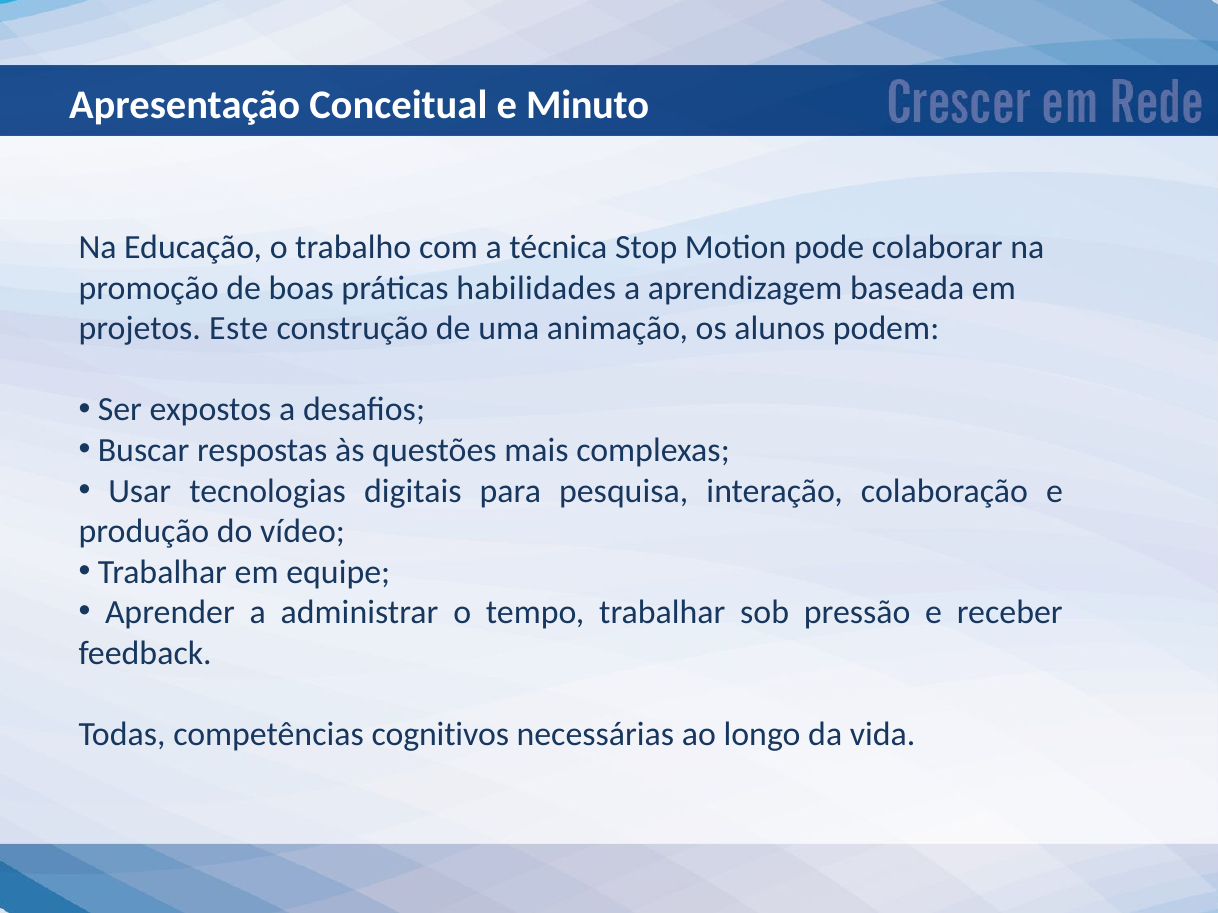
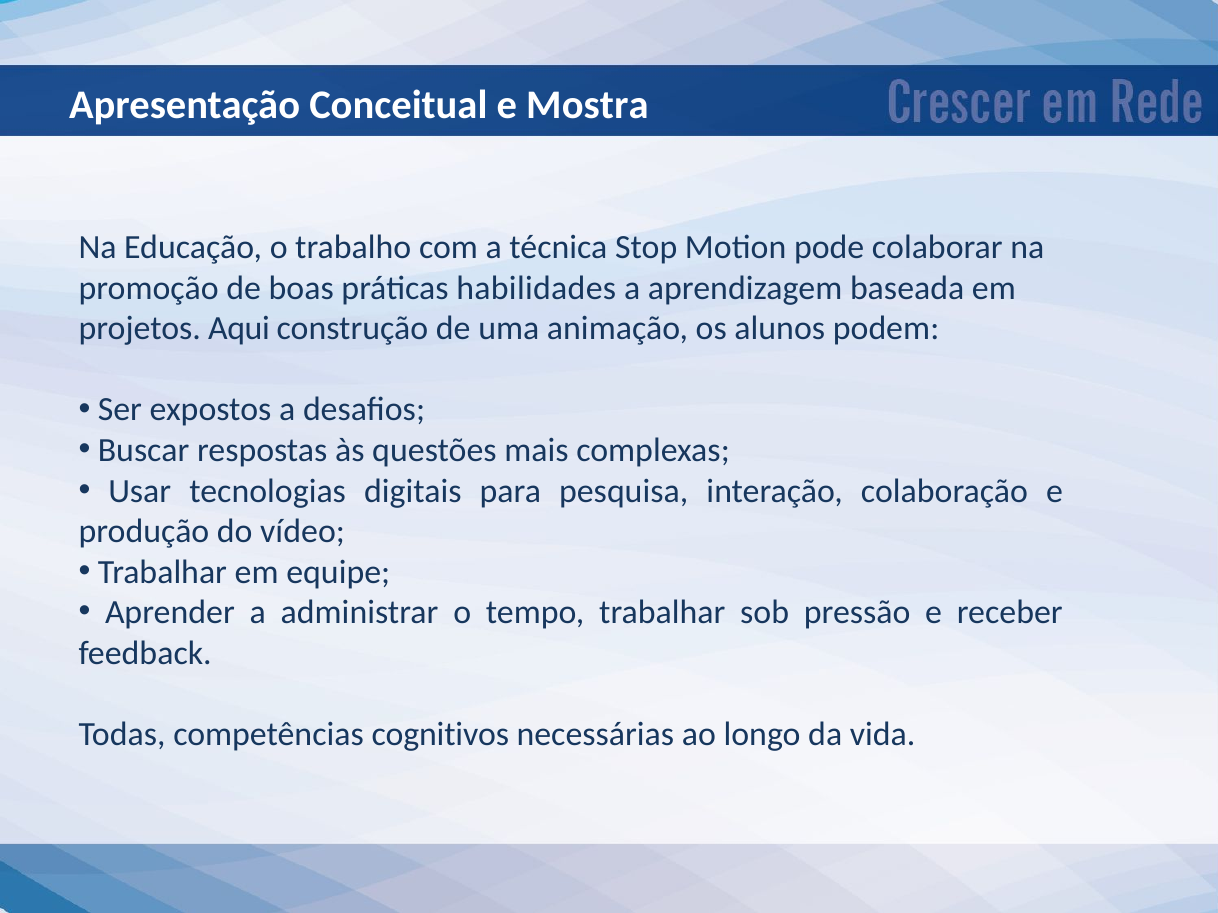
Minuto: Minuto -> Mostra
Este: Este -> Aqui
